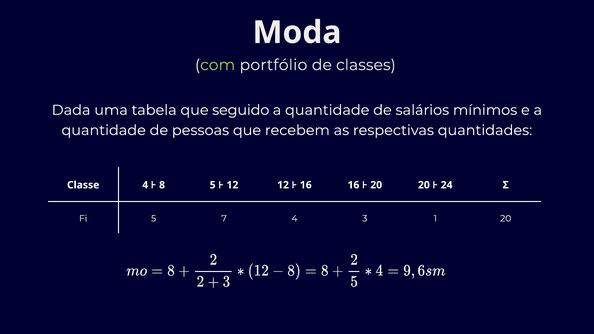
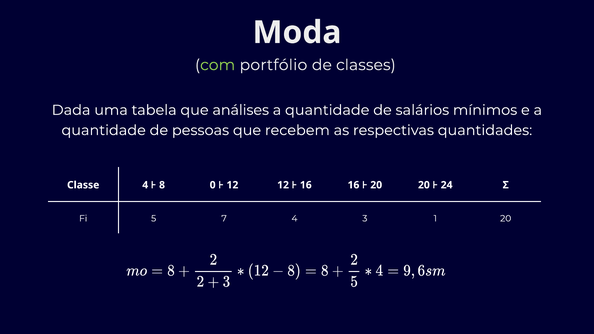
seguido: seguido -> análises
5 at (213, 185): 5 -> 0
